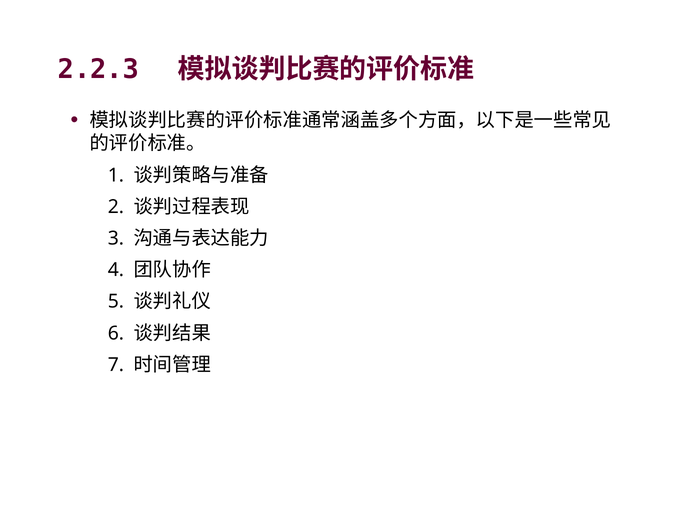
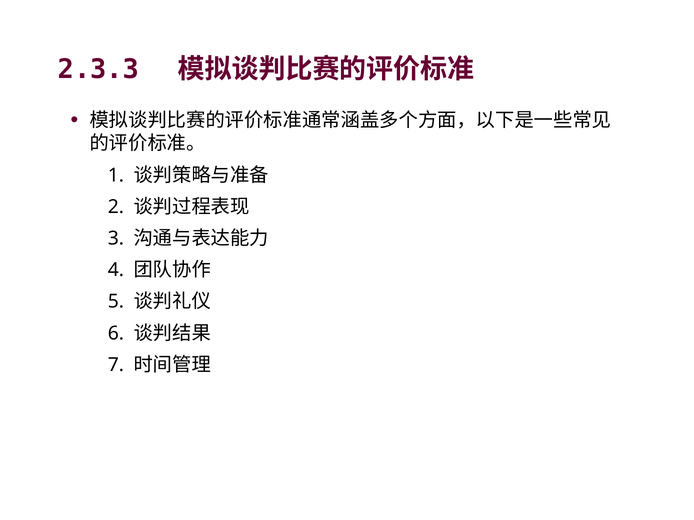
2.2.3: 2.2.3 -> 2.3.3
